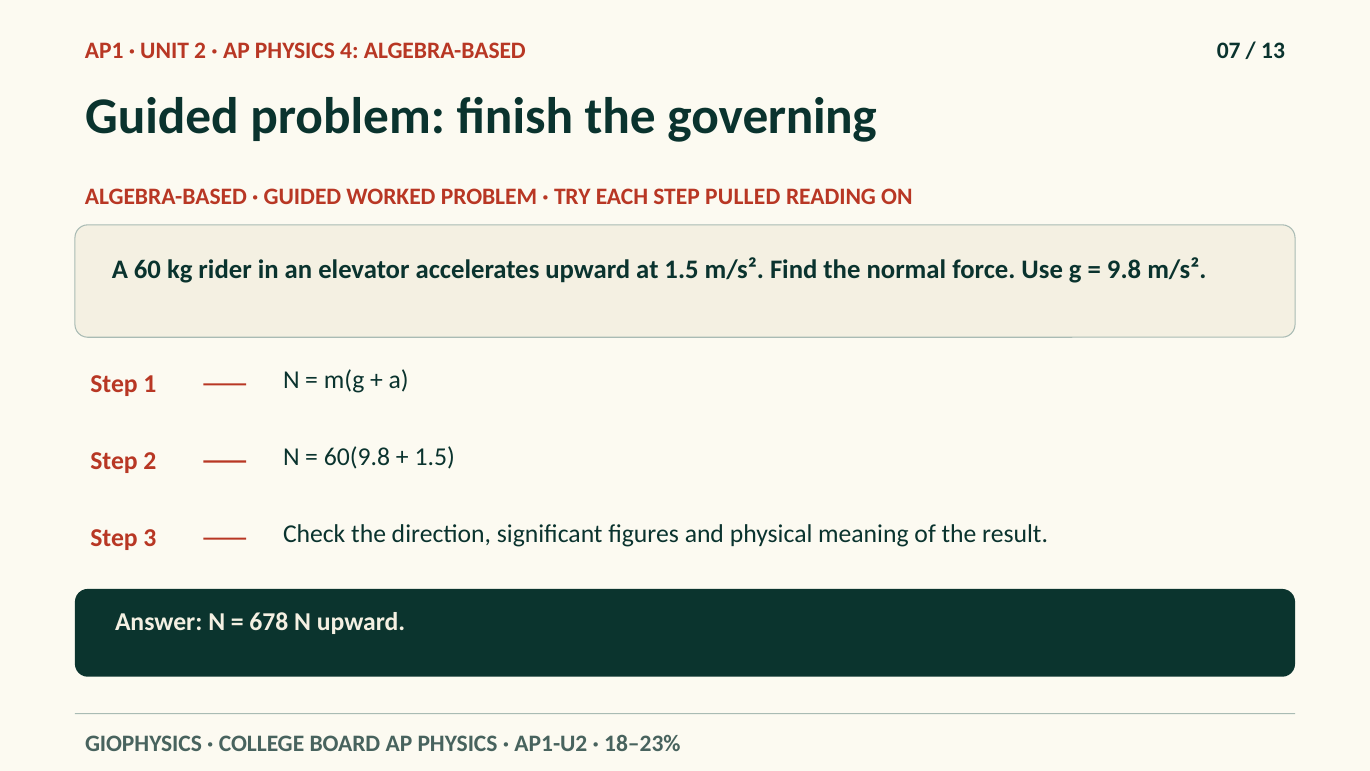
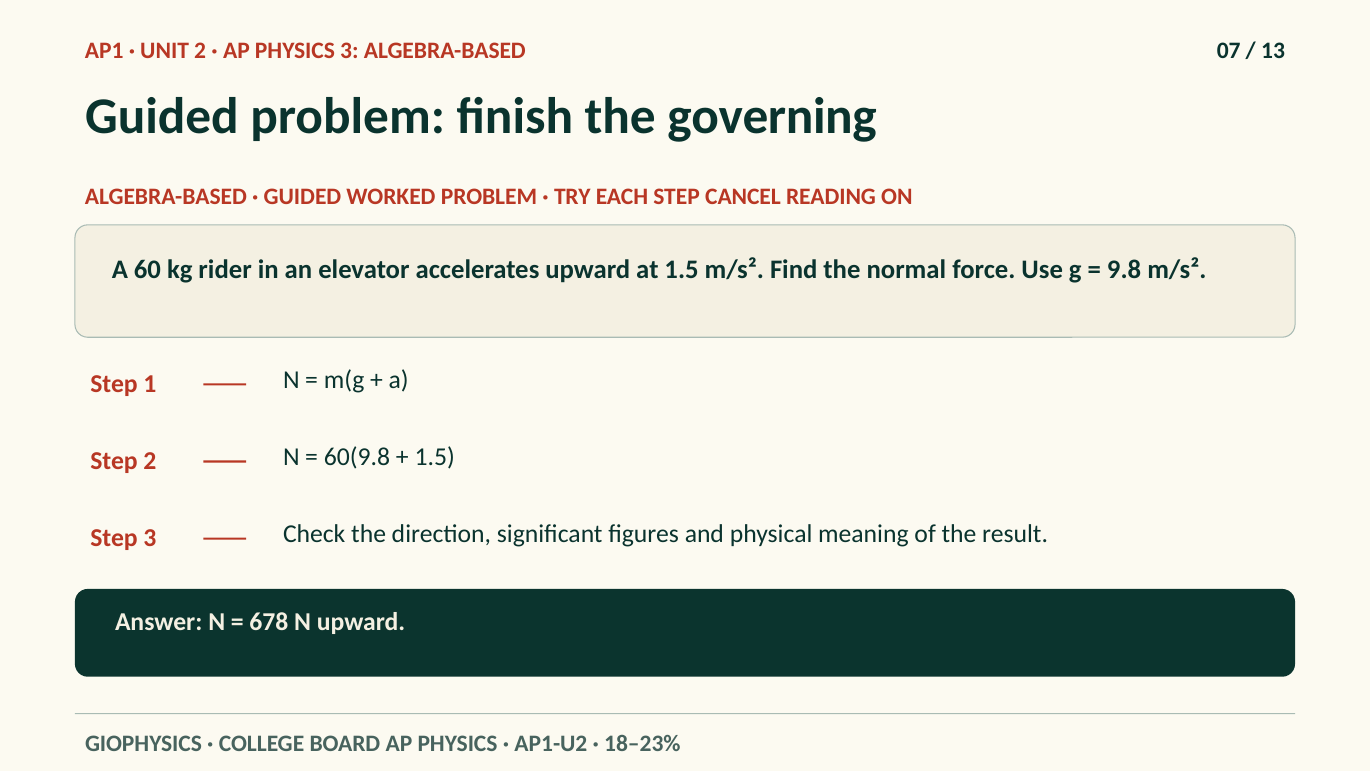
PHYSICS 4: 4 -> 3
PULLED: PULLED -> CANCEL
